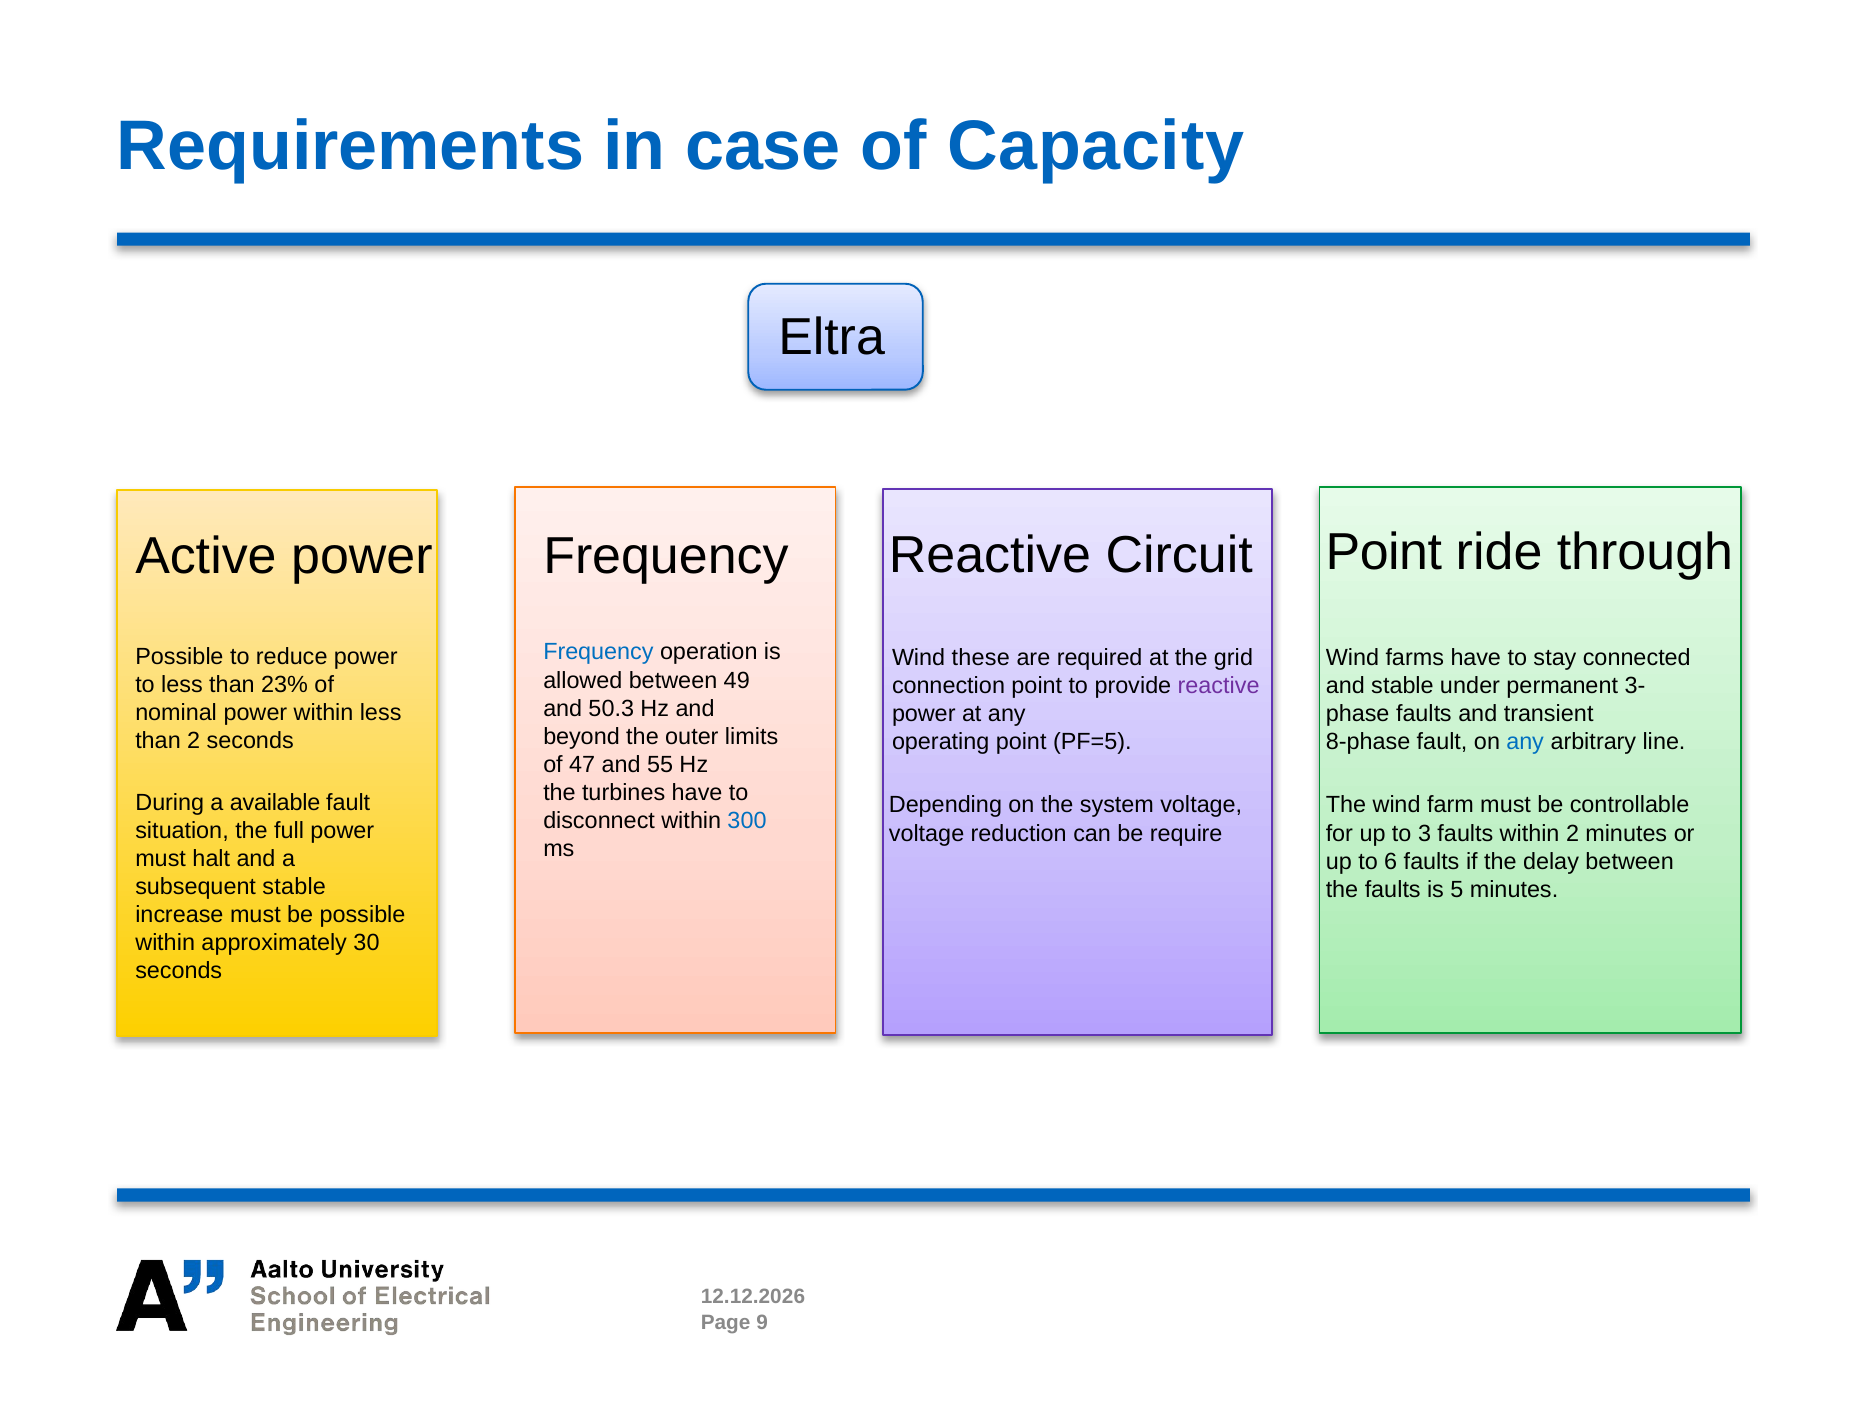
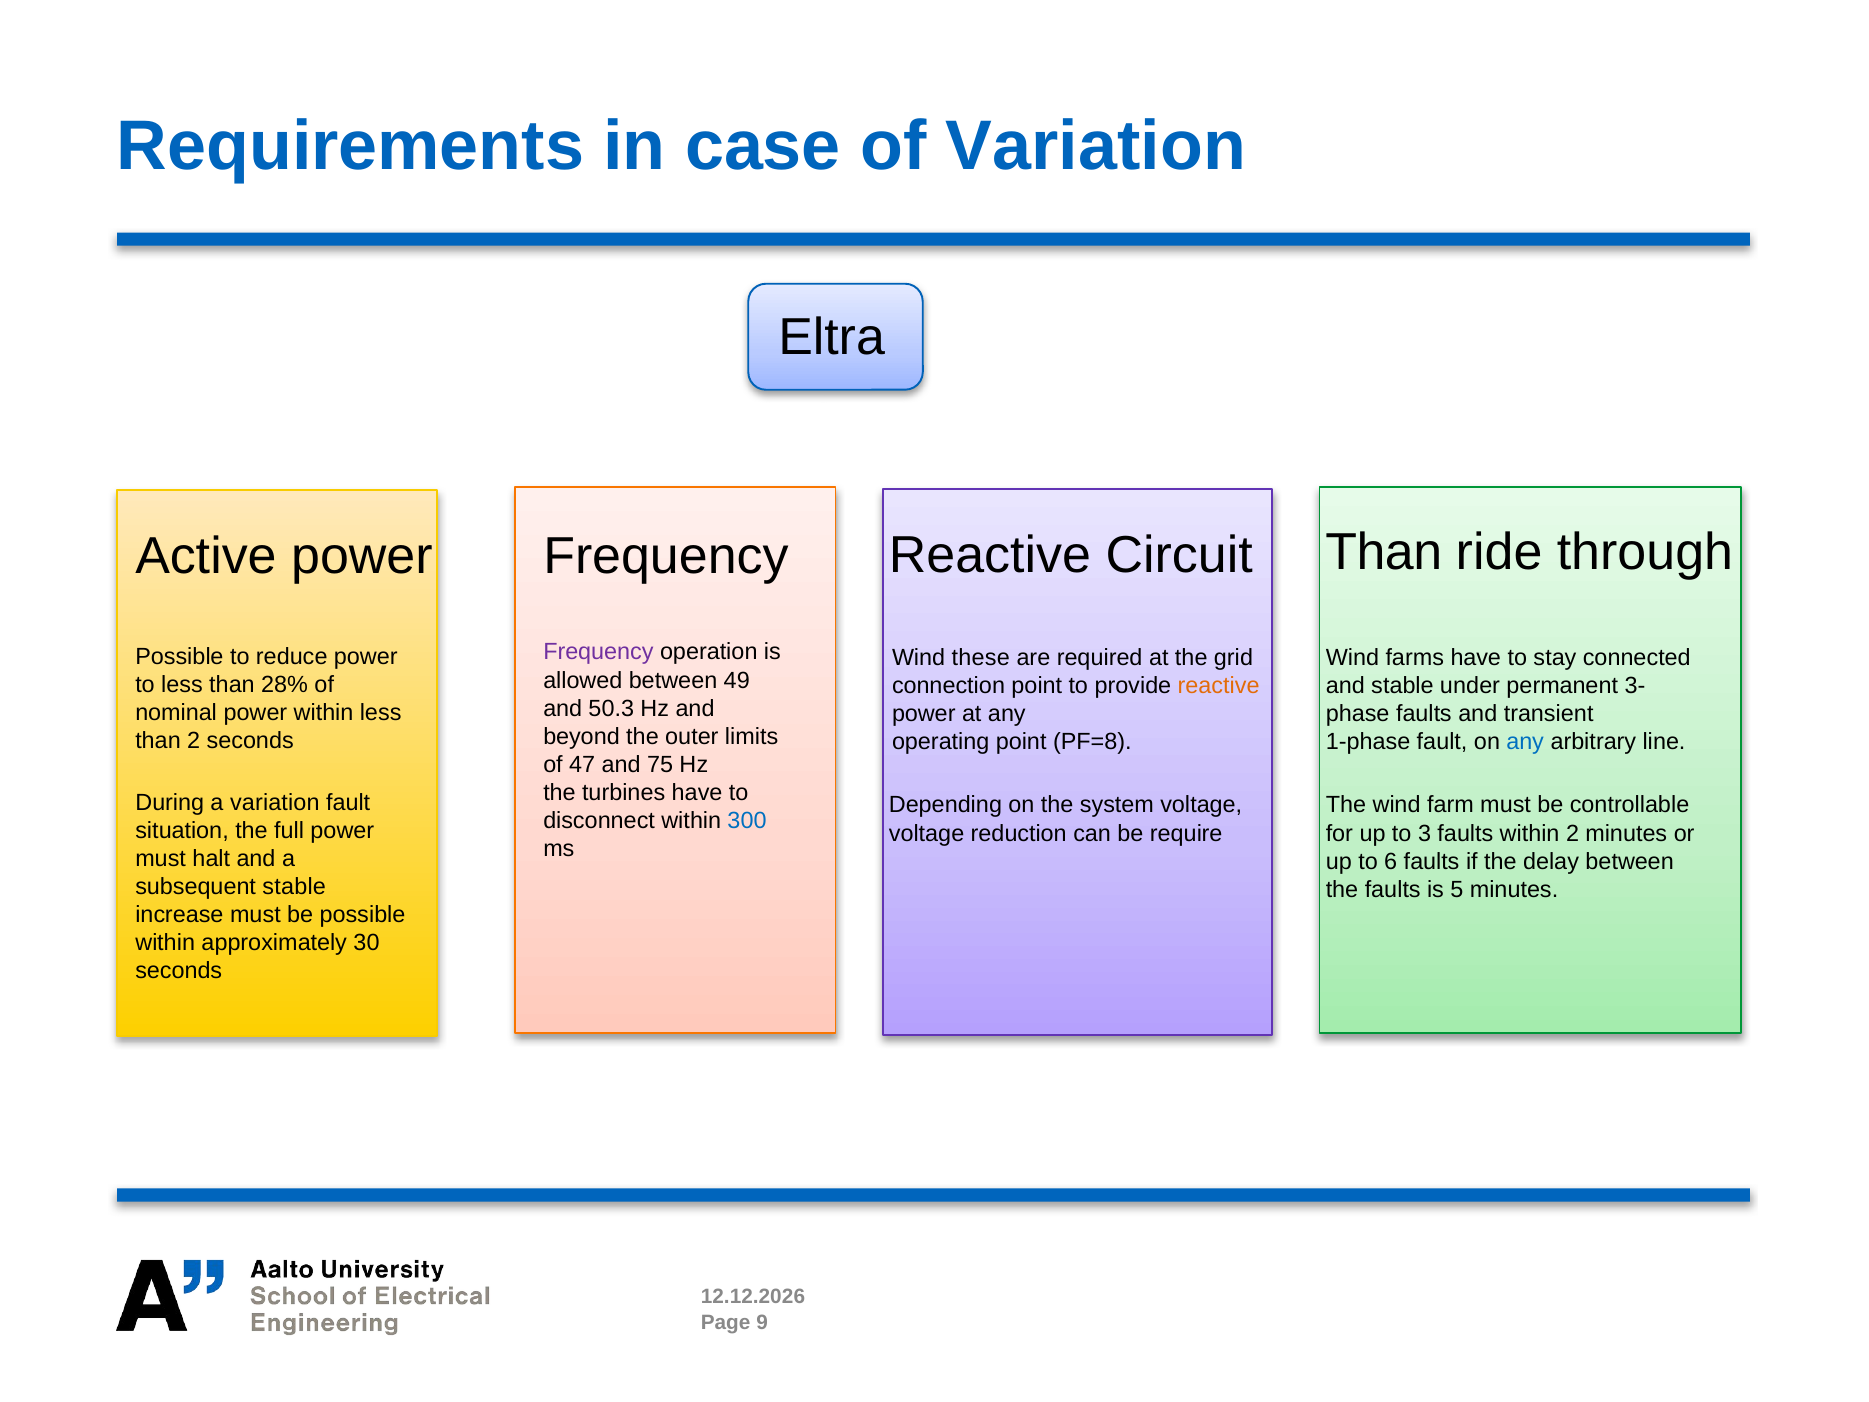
of Capacity: Capacity -> Variation
Point at (1384, 553): Point -> Than
Frequency at (598, 652) colour: blue -> purple
23%: 23% -> 28%
reactive at (1219, 686) colour: purple -> orange
PF=5: PF=5 -> PF=8
8-phase: 8-phase -> 1-phase
55: 55 -> 75
a available: available -> variation
